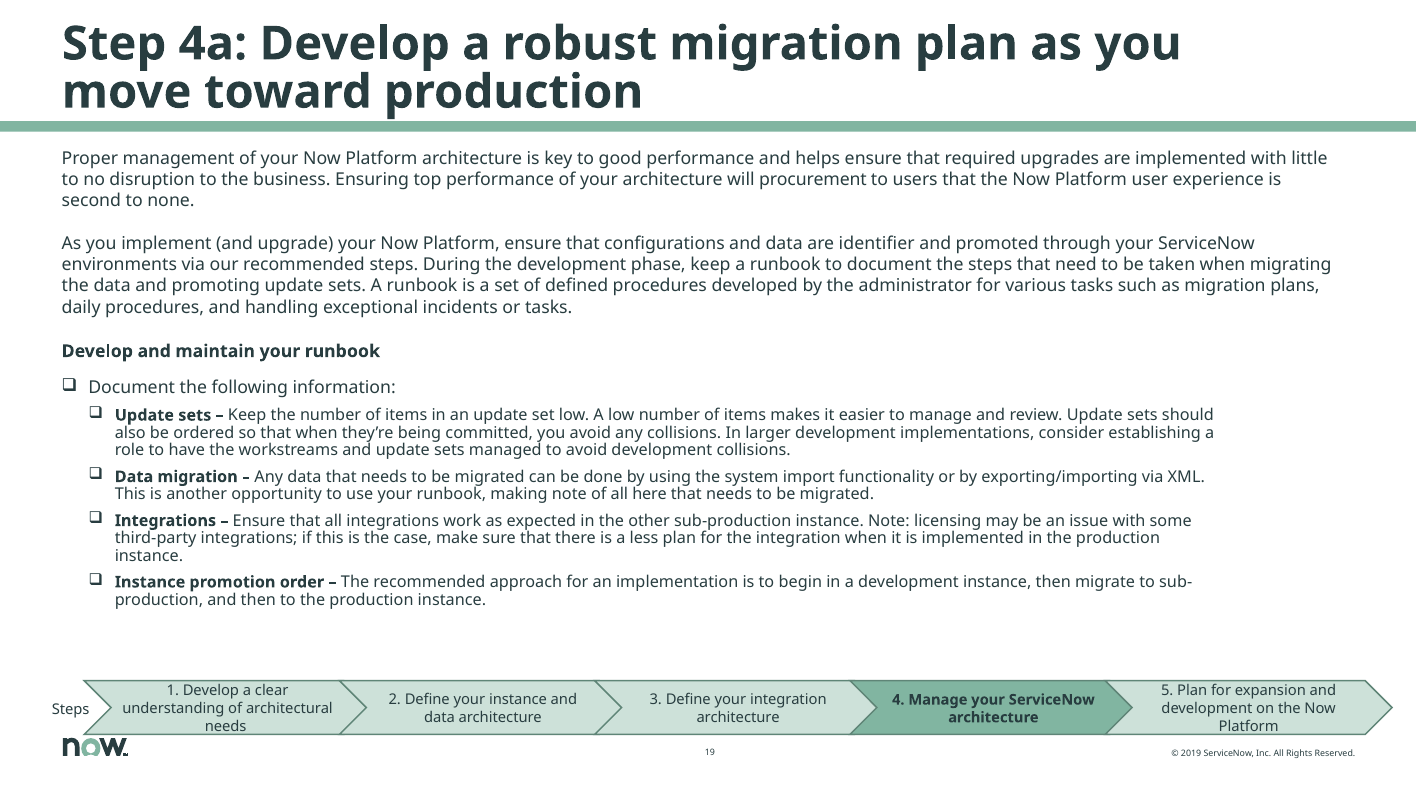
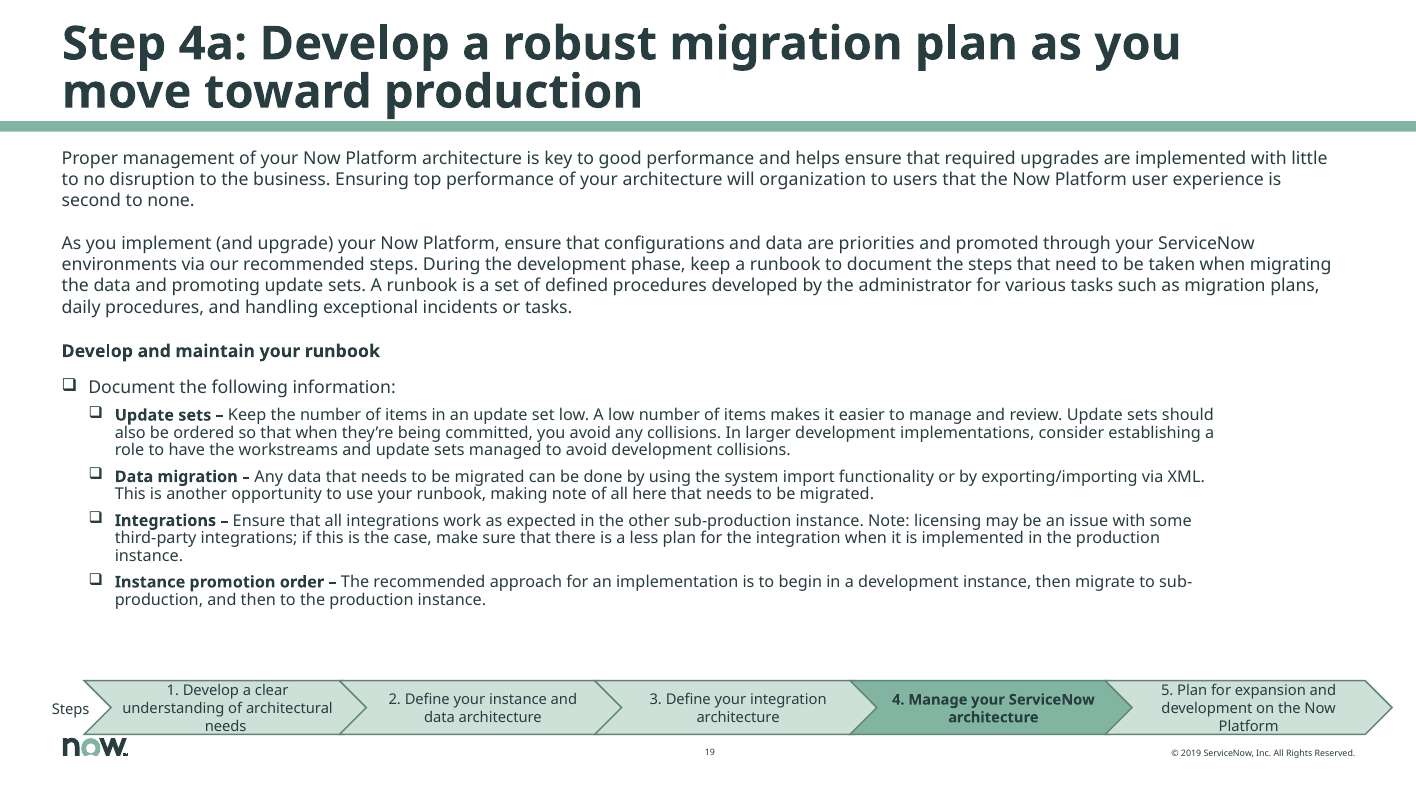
procurement: procurement -> organization
identifier: identifier -> priorities
